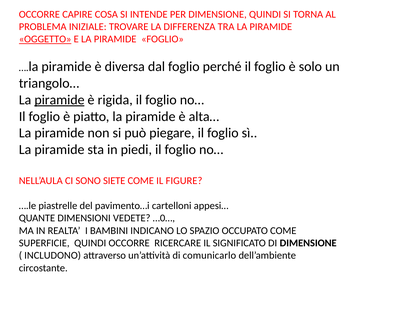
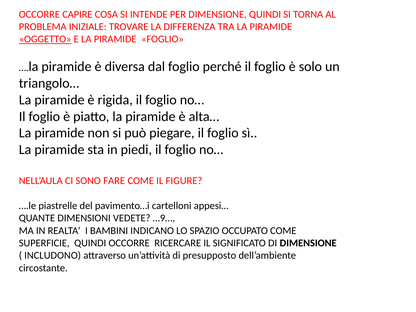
piramide at (59, 100) underline: present -> none
SIETE: SIETE -> FARE
…0…: …0… -> …9…
comunicarlo: comunicarlo -> presupposto
